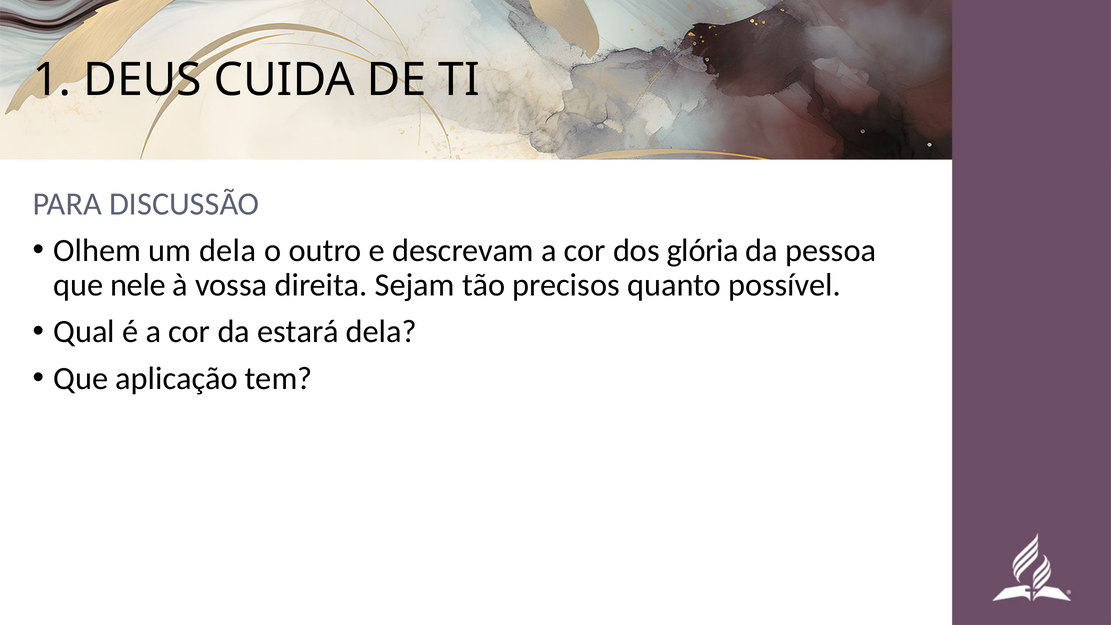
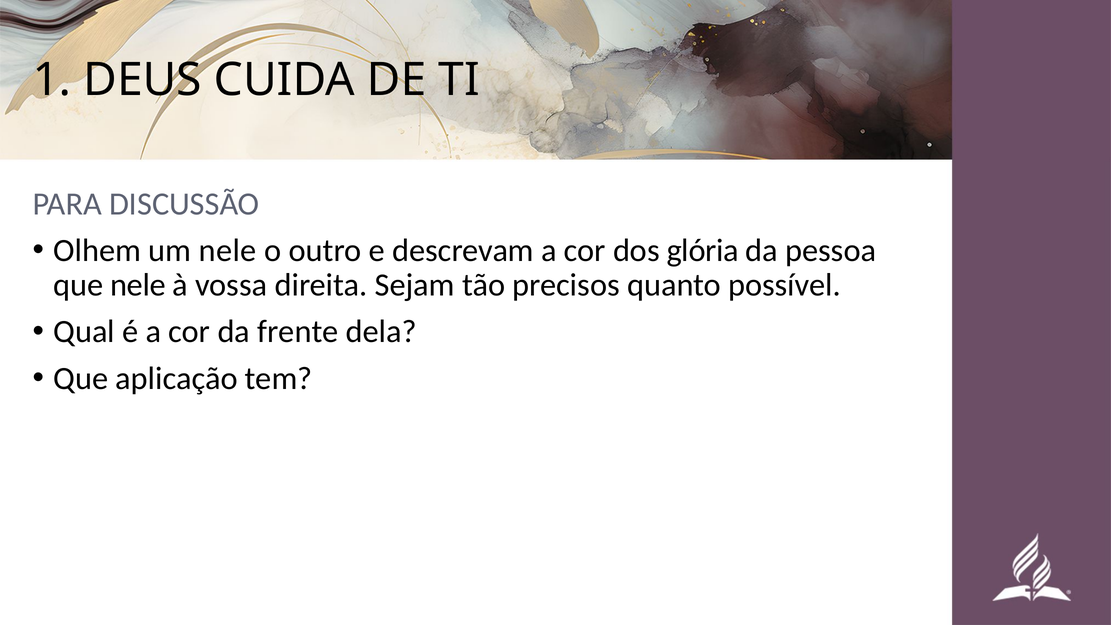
um dela: dela -> nele
estará: estará -> frente
